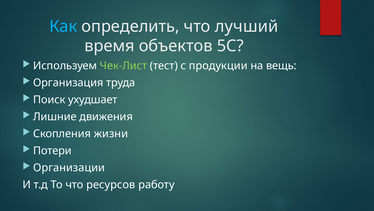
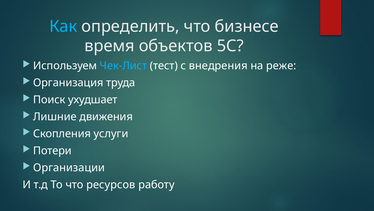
лучший: лучший -> бизнесе
Чек-Лист colour: light green -> light blue
продукции: продукции -> внедрения
вещь: вещь -> реже
жизни: жизни -> услуги
